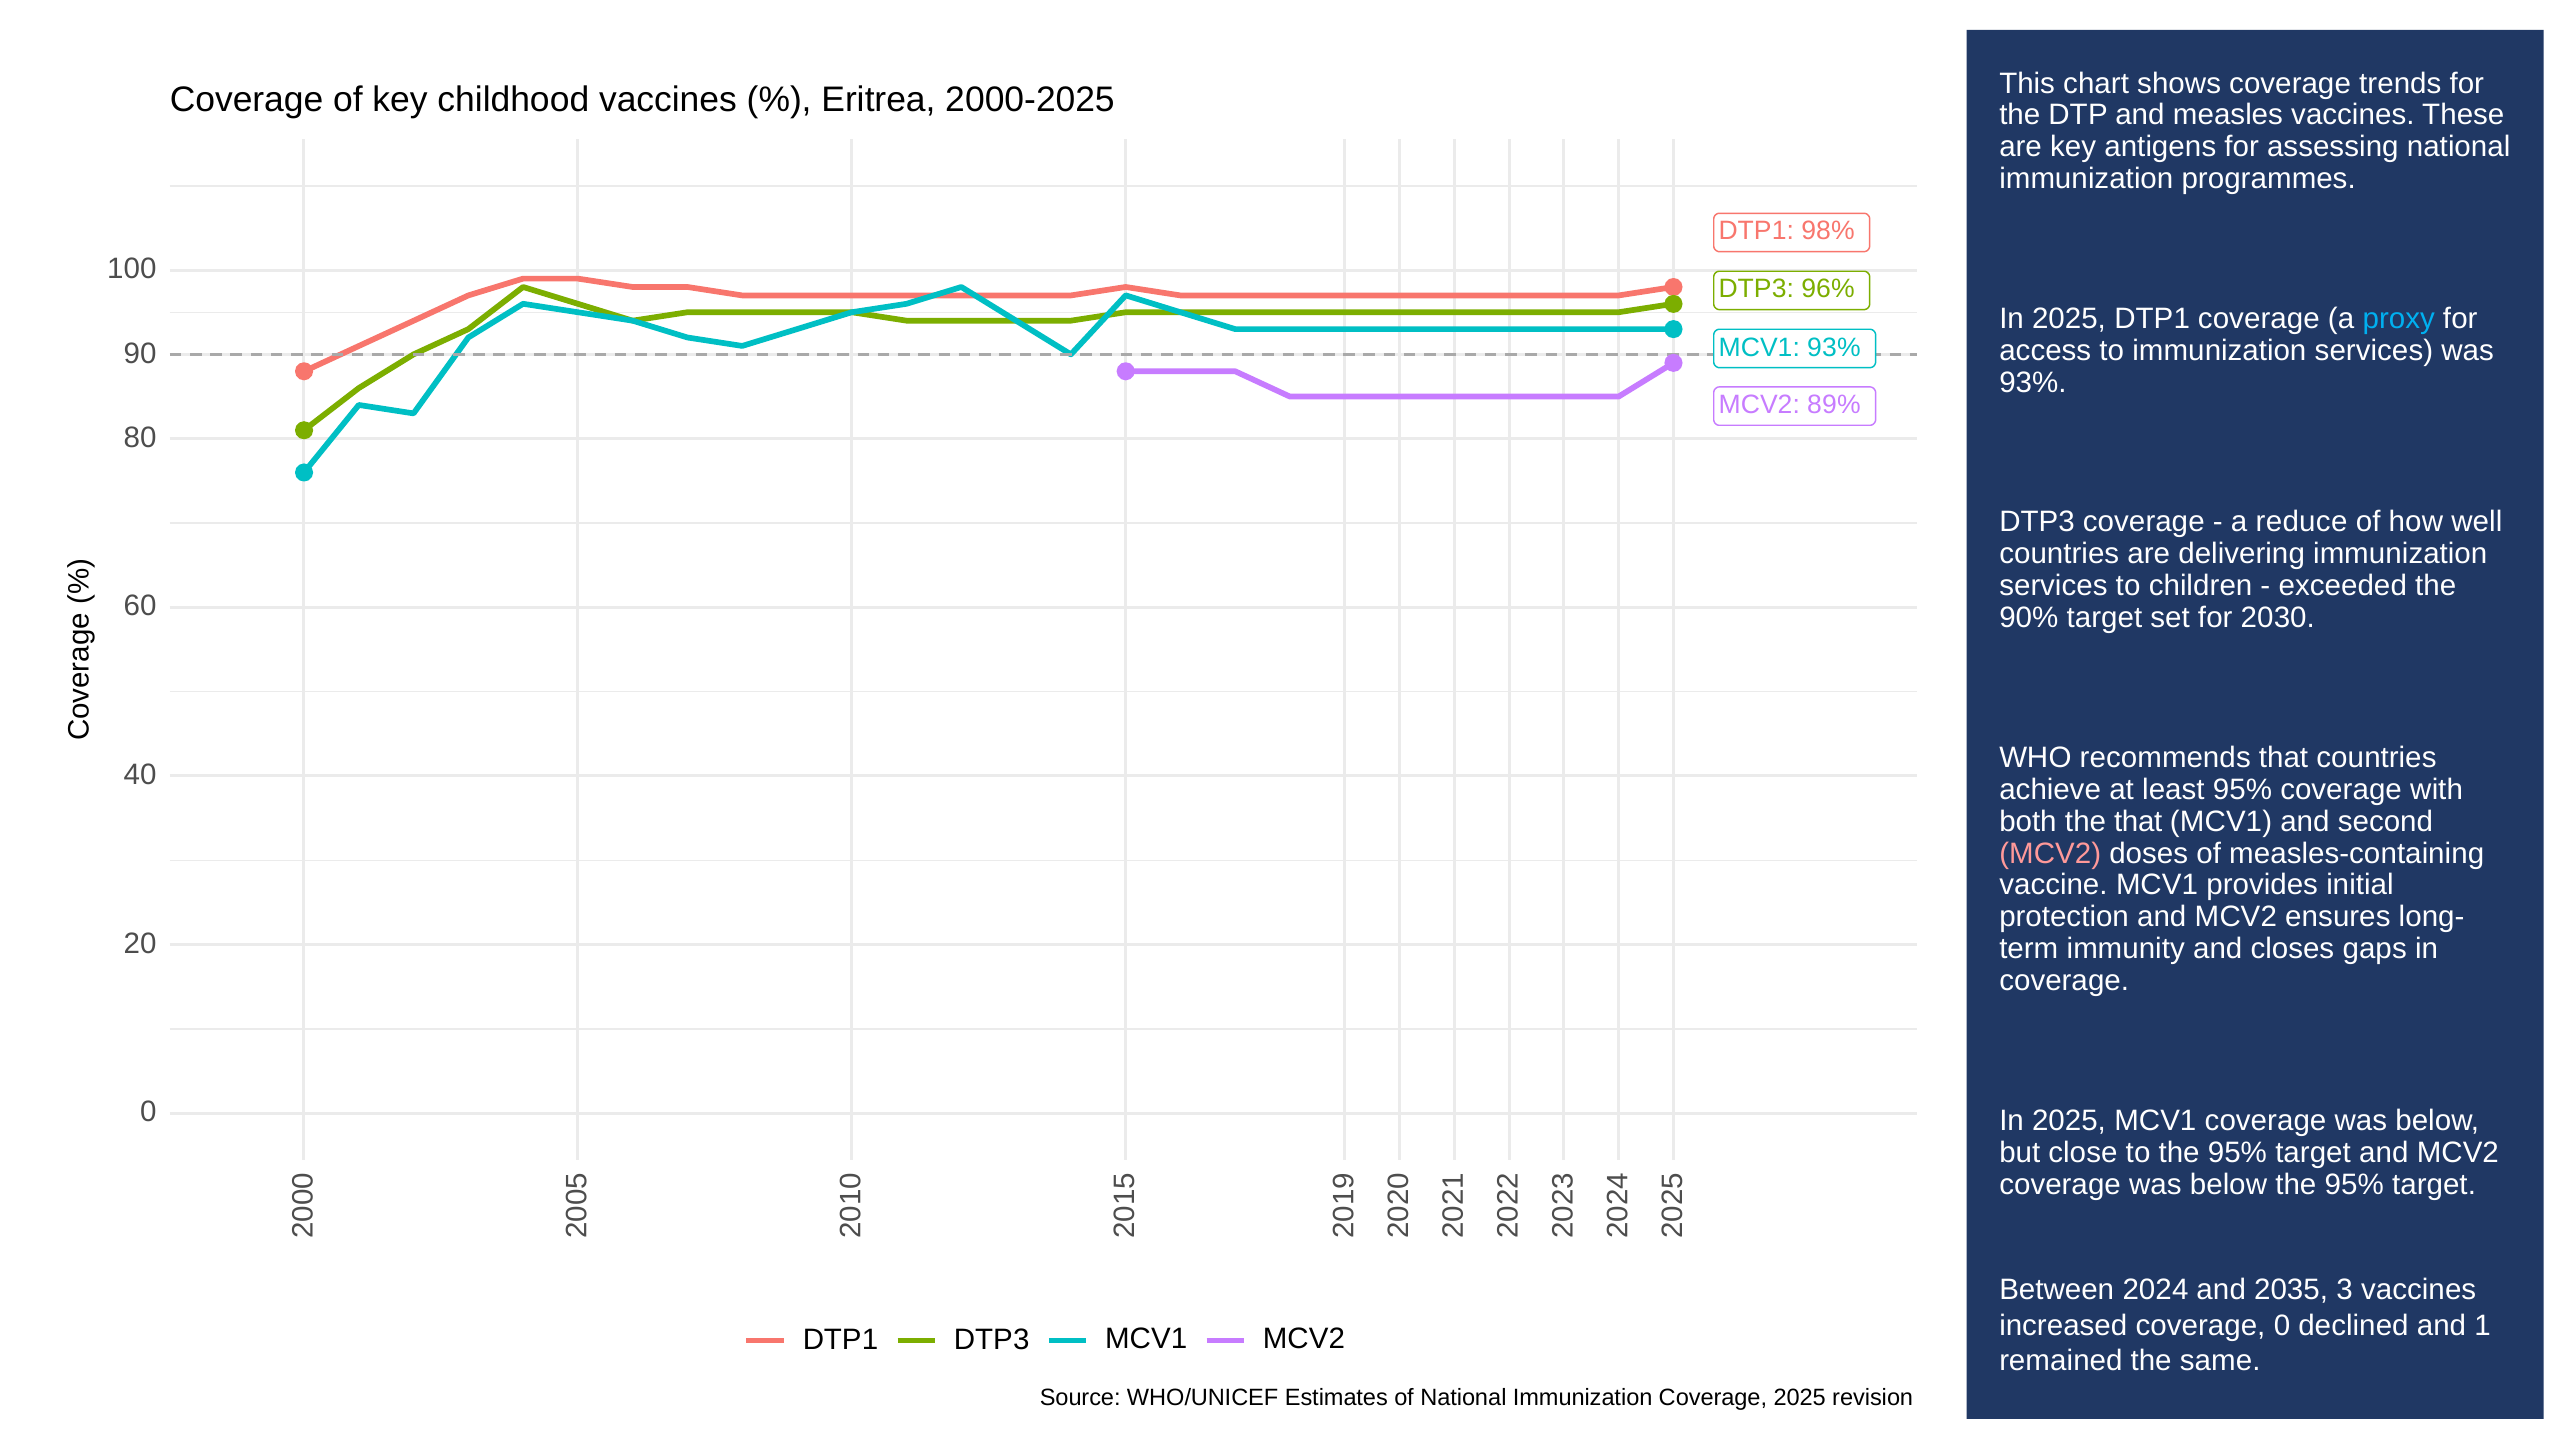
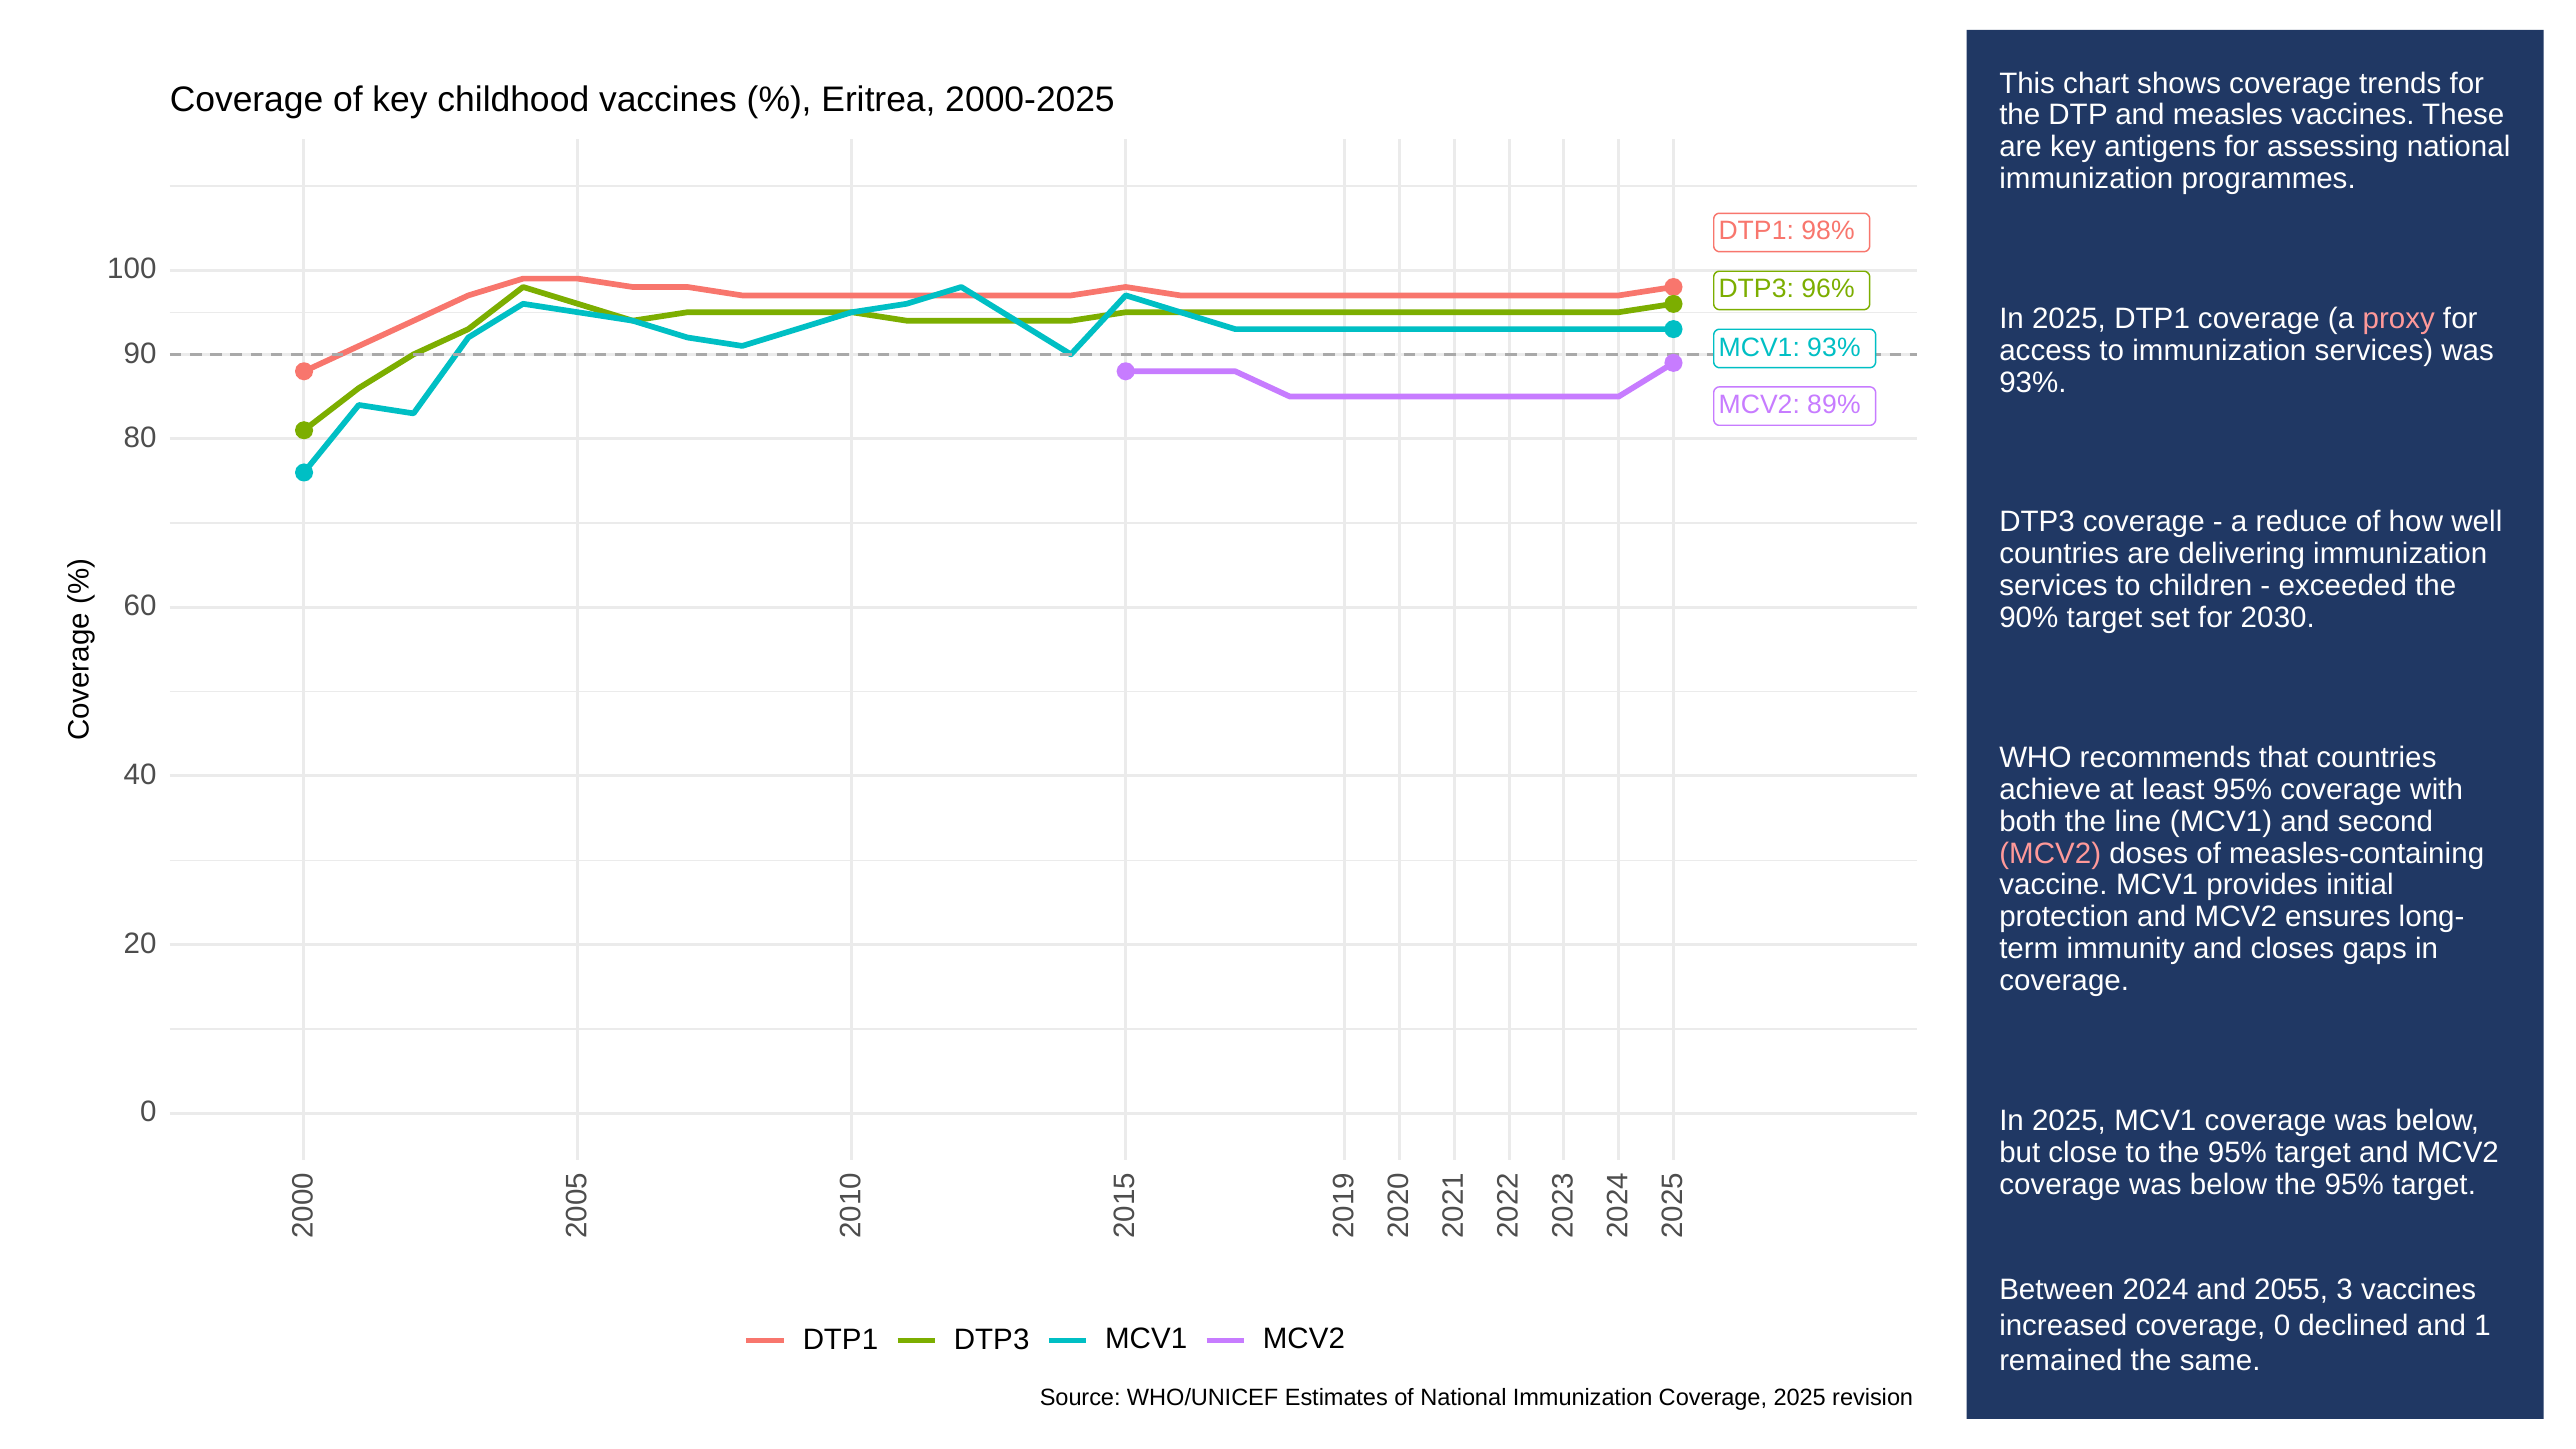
proxy colour: light blue -> pink
the that: that -> line
2035: 2035 -> 2055
